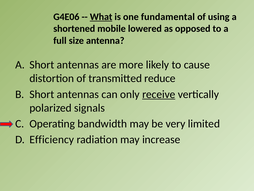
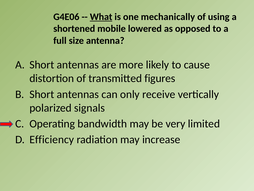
fundamental: fundamental -> mechanically
reduce: reduce -> figures
receive underline: present -> none
